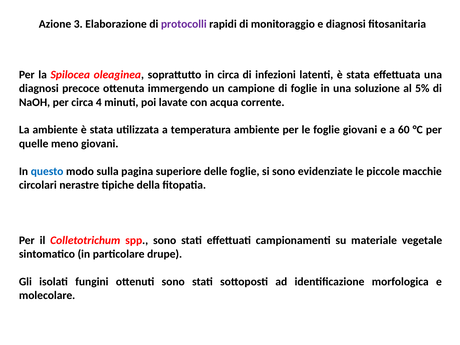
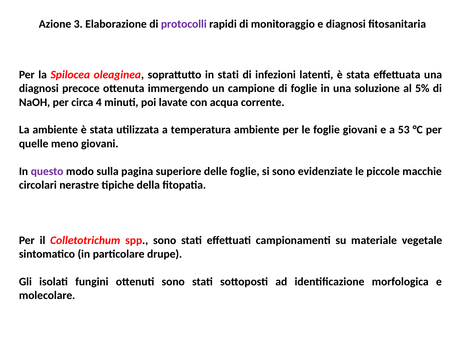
in circa: circa -> stati
60: 60 -> 53
questo colour: blue -> purple
